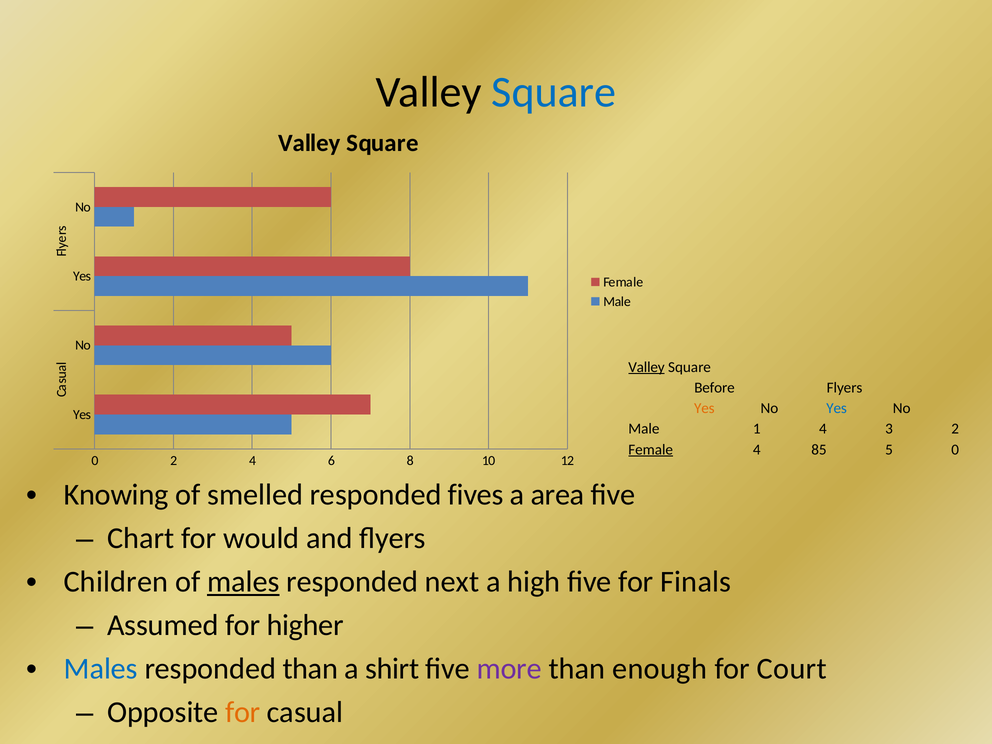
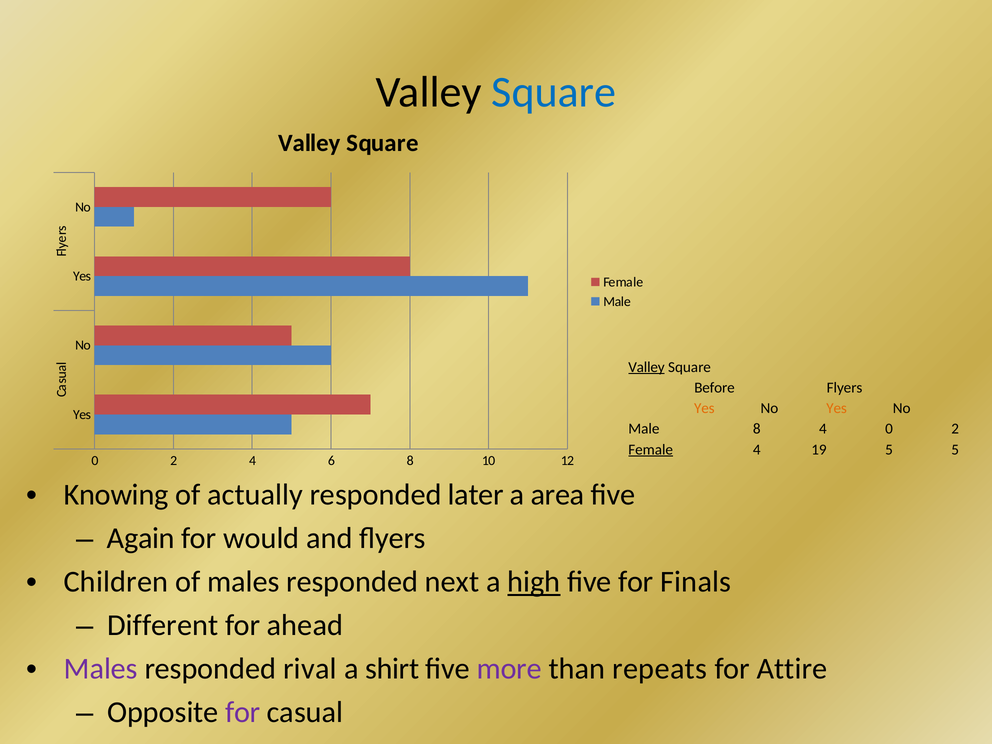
Yes at (837, 408) colour: blue -> orange
Male 1: 1 -> 8
4 3: 3 -> 0
85: 85 -> 19
5 0: 0 -> 5
smelled: smelled -> actually
fives: fives -> later
Chart: Chart -> Again
males at (243, 582) underline: present -> none
high underline: none -> present
Assumed: Assumed -> Different
higher: higher -> ahead
Males at (101, 669) colour: blue -> purple
responded than: than -> rival
enough: enough -> repeats
Court: Court -> Attire
for at (243, 712) colour: orange -> purple
